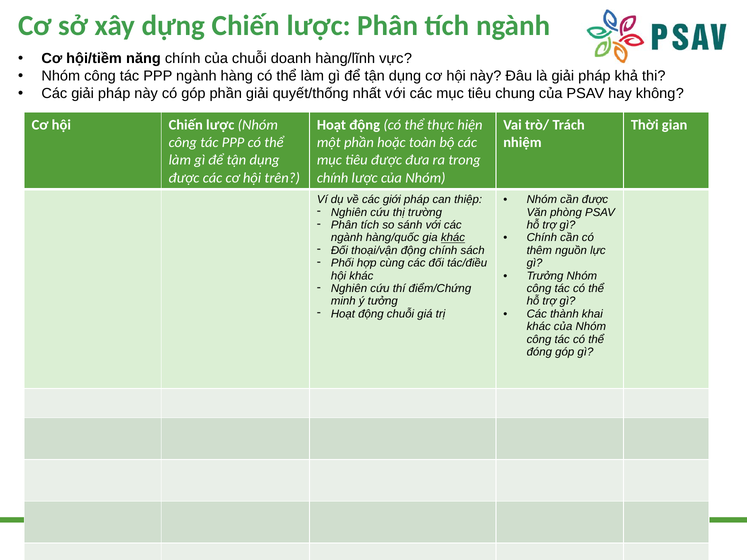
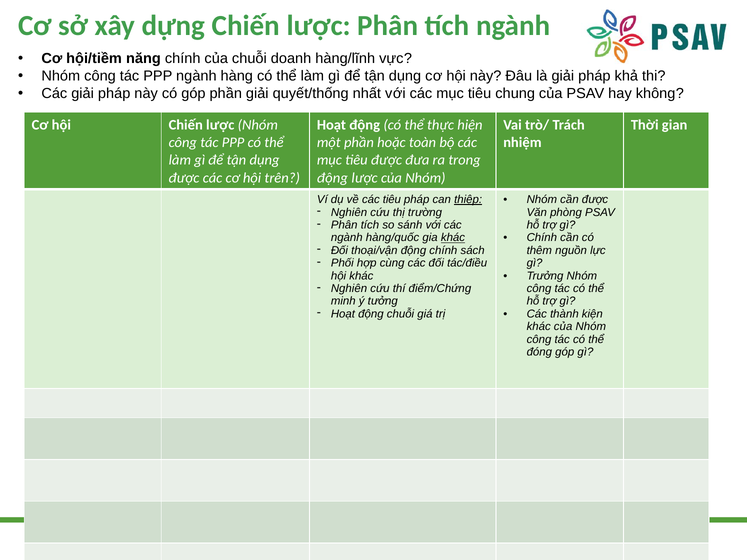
chính at (333, 178): chính -> động
các giới: giới -> tiêu
thiệp underline: none -> present
khai: khai -> kiện
